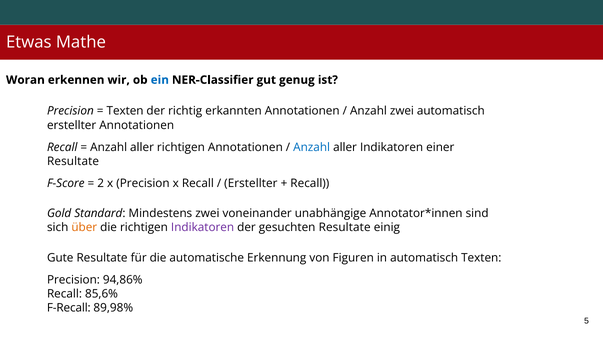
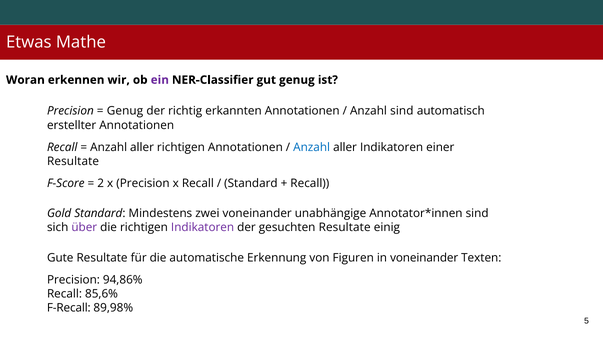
ein colour: blue -> purple
Texten at (125, 111): Texten -> Genug
Anzahl zwei: zwei -> sind
Erstellter at (251, 184): Erstellter -> Standard
über colour: orange -> purple
in automatisch: automatisch -> voneinander
